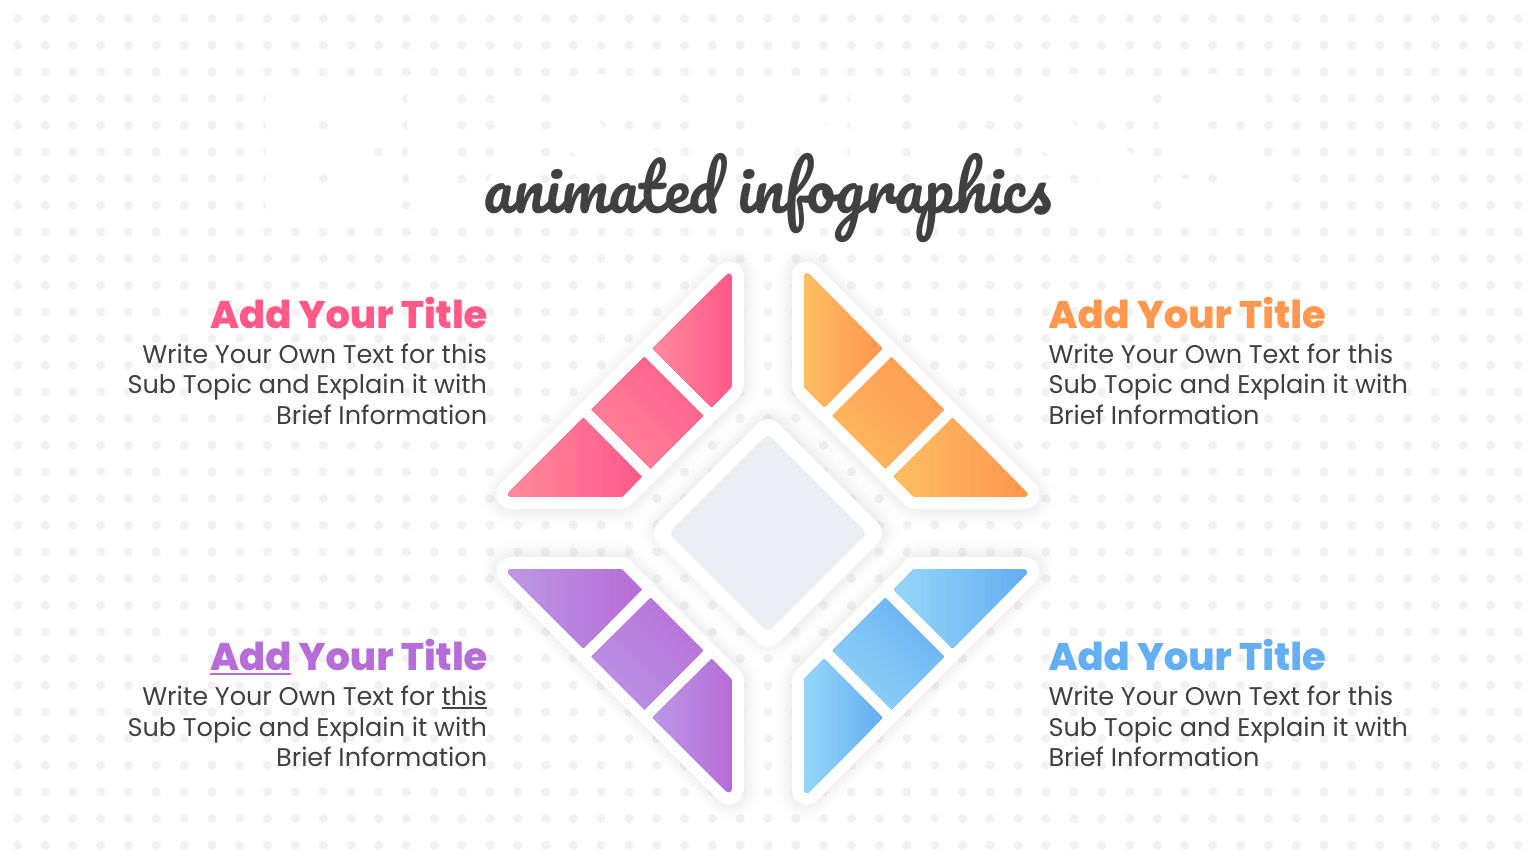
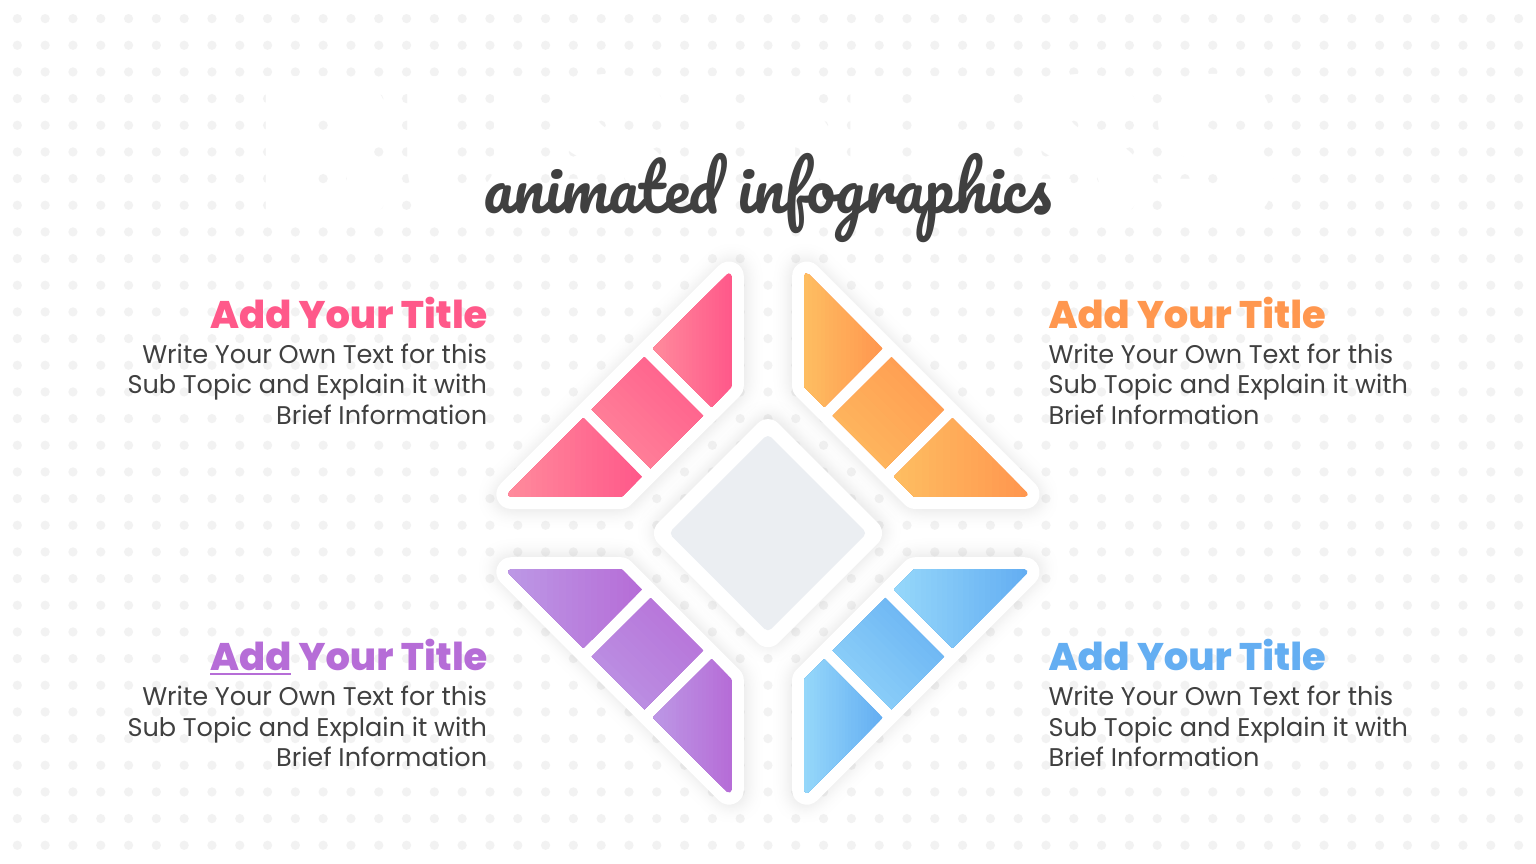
this at (464, 697) underline: present -> none
